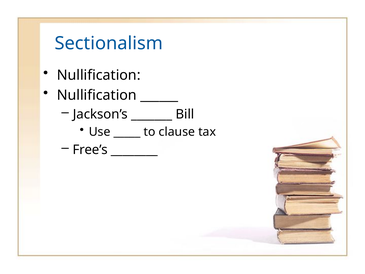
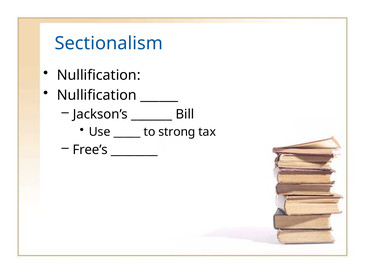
clause: clause -> strong
